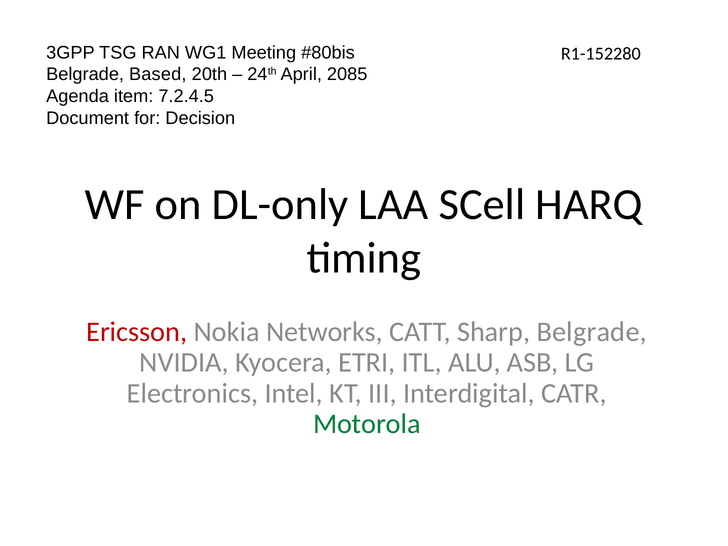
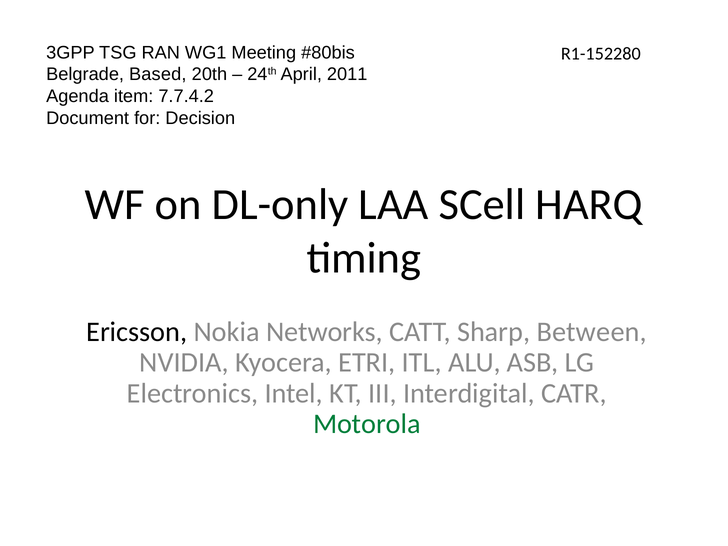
2085: 2085 -> 2011
7.2.4.5: 7.2.4.5 -> 7.7.4.2
Ericsson colour: red -> black
Sharp Belgrade: Belgrade -> Between
